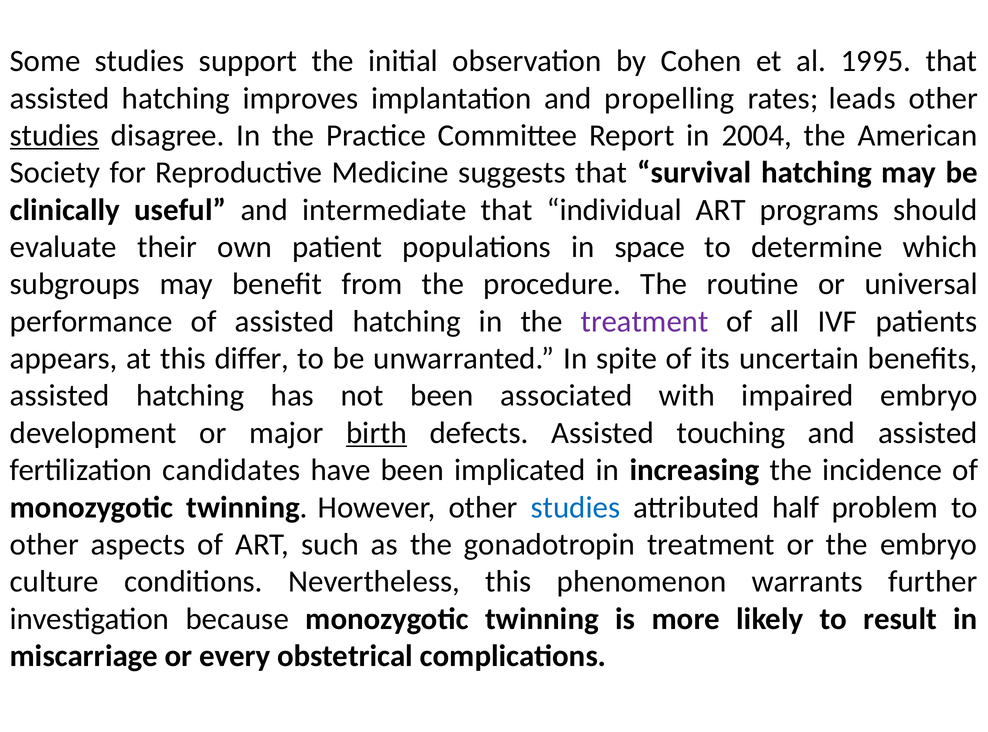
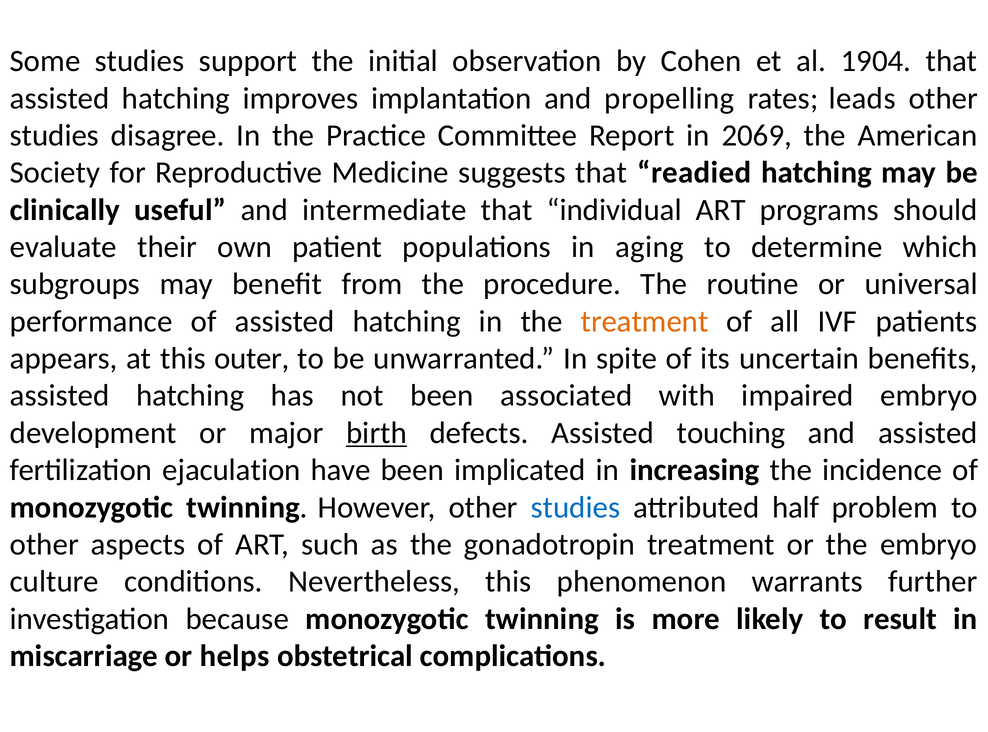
1995: 1995 -> 1904
studies at (54, 135) underline: present -> none
2004: 2004 -> 2069
survival: survival -> readied
space: space -> aging
treatment at (645, 321) colour: purple -> orange
differ: differ -> outer
candidates: candidates -> ejaculation
every: every -> helps
